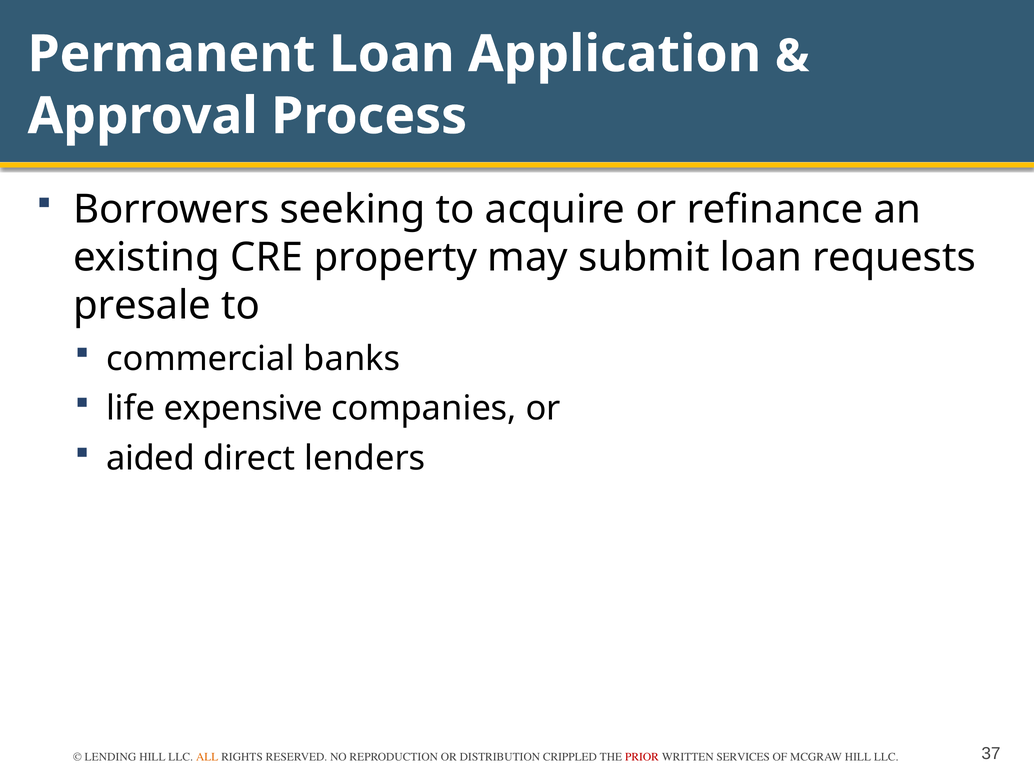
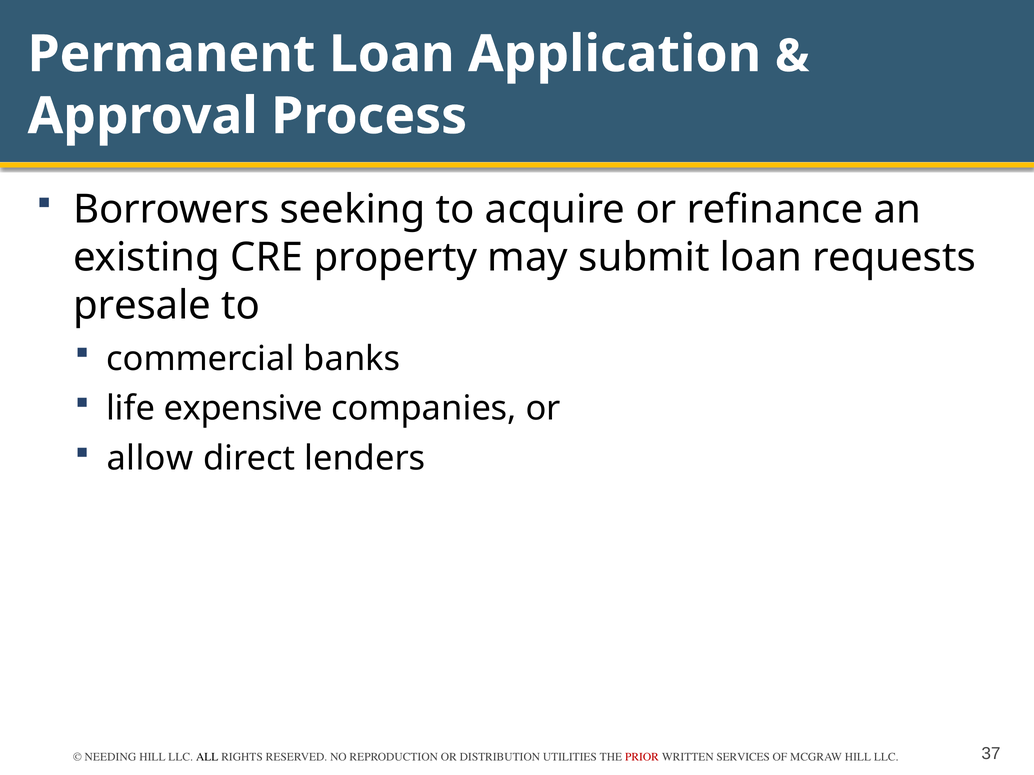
aided: aided -> allow
LENDING: LENDING -> NEEDING
ALL colour: orange -> black
CRIPPLED: CRIPPLED -> UTILITIES
